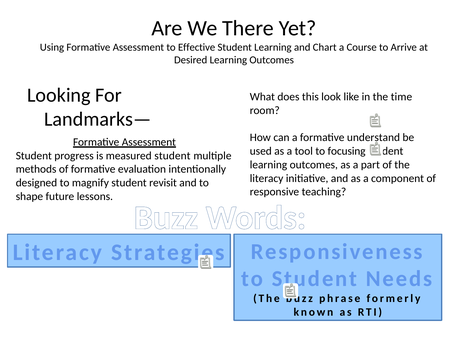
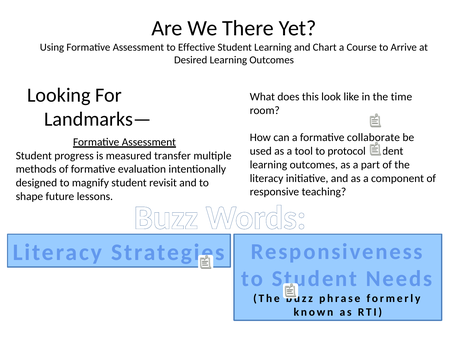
understand: understand -> collaborate
focusing: focusing -> protocol
measured student: student -> transfer
